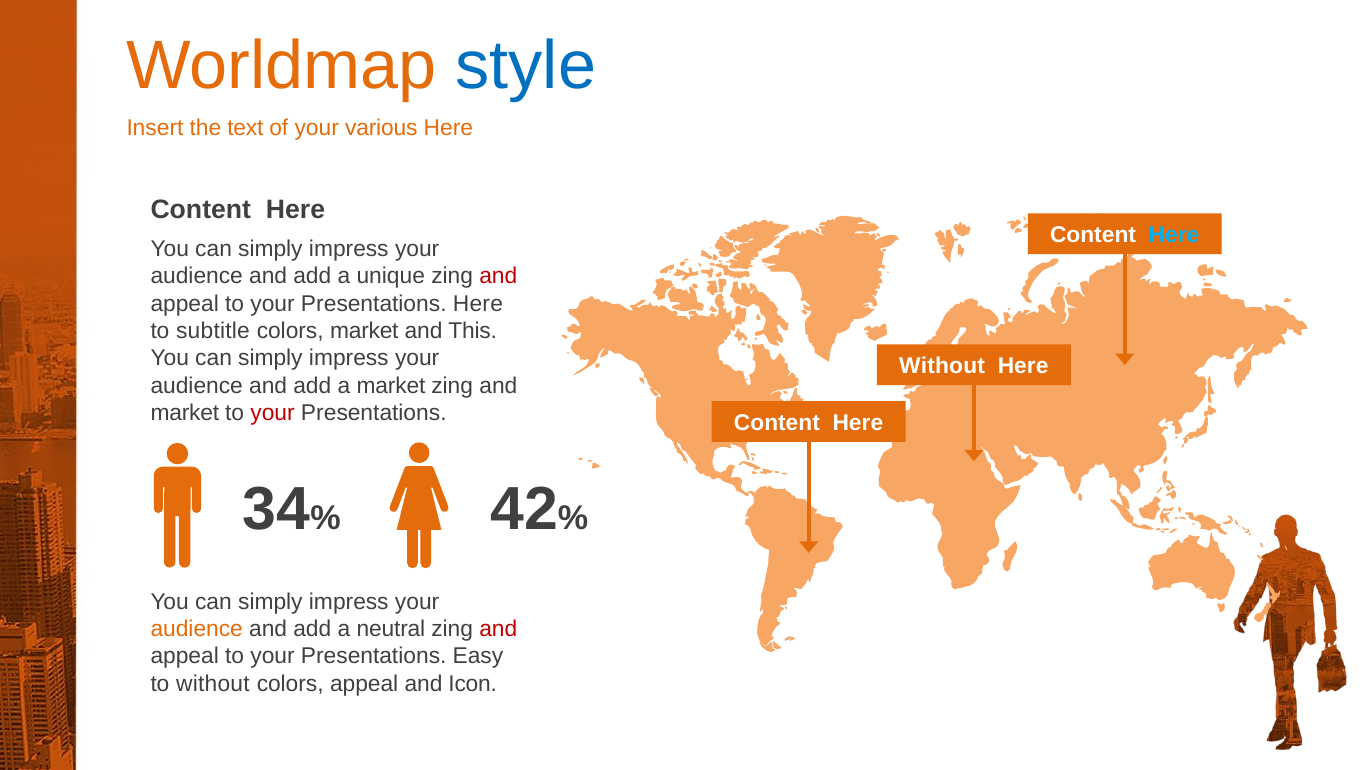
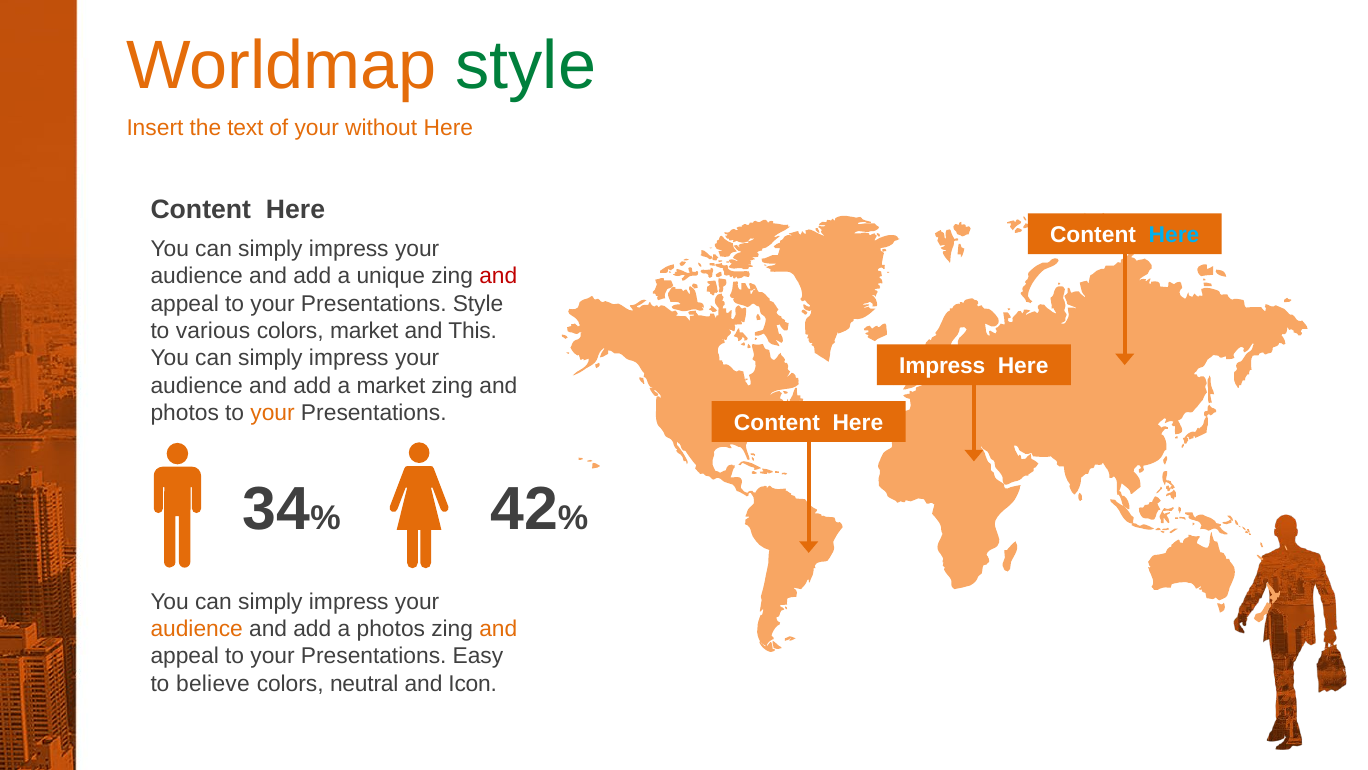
style at (526, 66) colour: blue -> green
various: various -> without
Presentations Here: Here -> Style
subtitle: subtitle -> various
Without at (942, 366): Without -> Impress
market at (185, 413): market -> photos
your at (273, 413) colour: red -> orange
a neutral: neutral -> photos
and at (498, 629) colour: red -> orange
to without: without -> believe
colors appeal: appeal -> neutral
